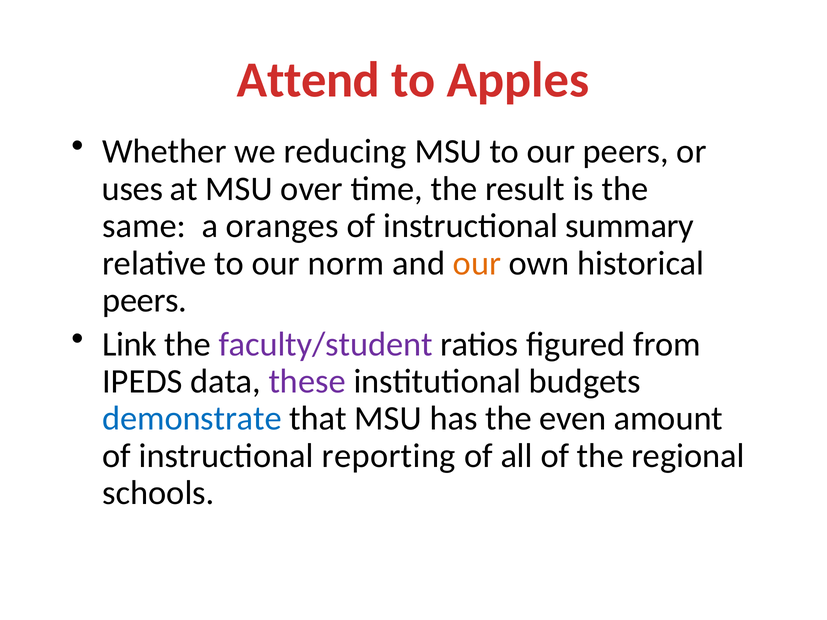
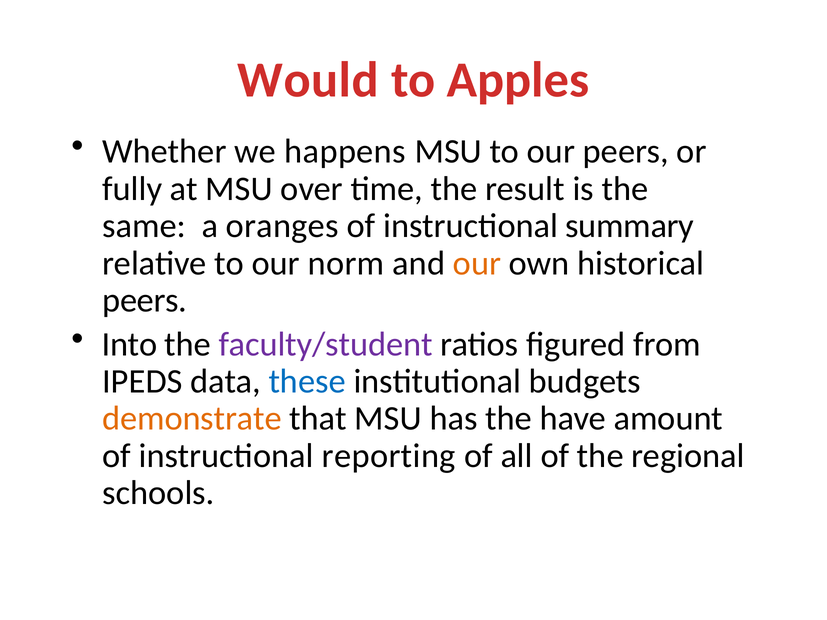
Attend: Attend -> Would
reducing: reducing -> happens
uses: uses -> fully
Link: Link -> Into
these colour: purple -> blue
demonstrate colour: blue -> orange
even: even -> have
